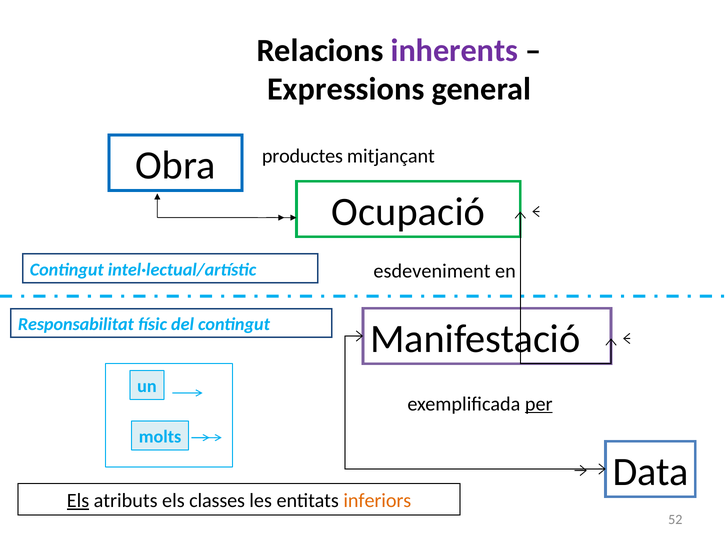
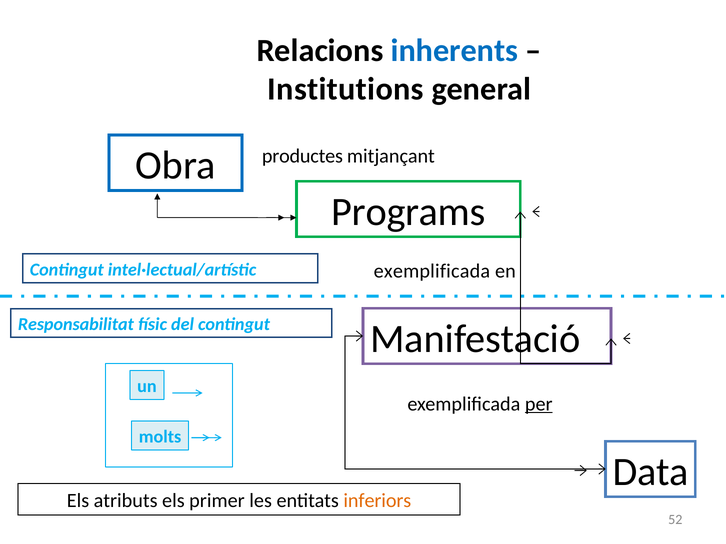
inherents colour: purple -> blue
Expressions: Expressions -> Institutions
Ocupació: Ocupació -> Programs
esdeveniment at (432, 271): esdeveniment -> exemplificada
Els at (78, 501) underline: present -> none
classes: classes -> primer
